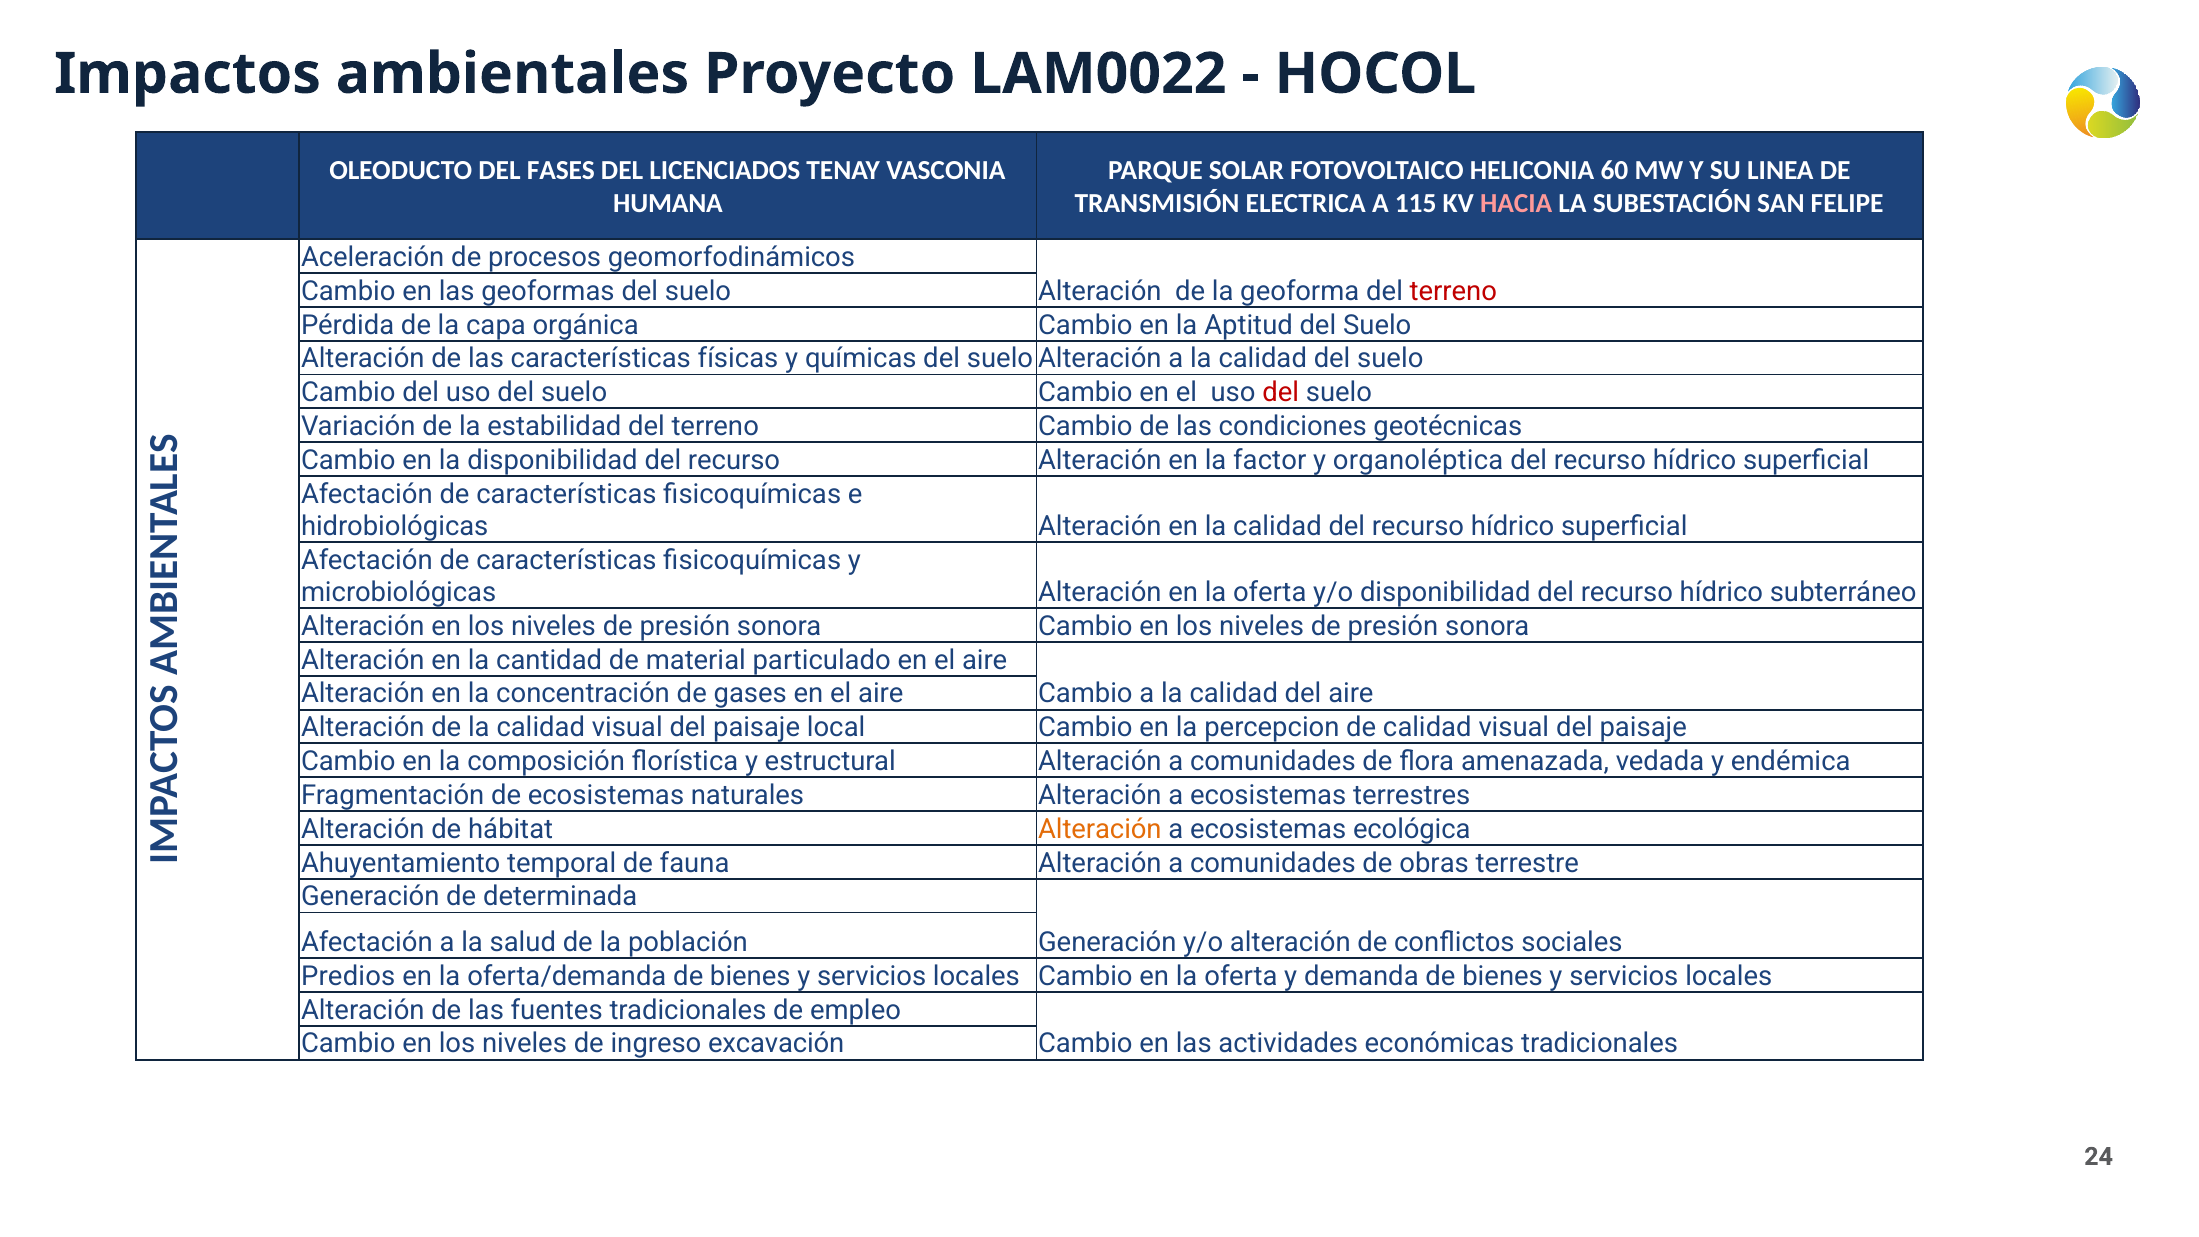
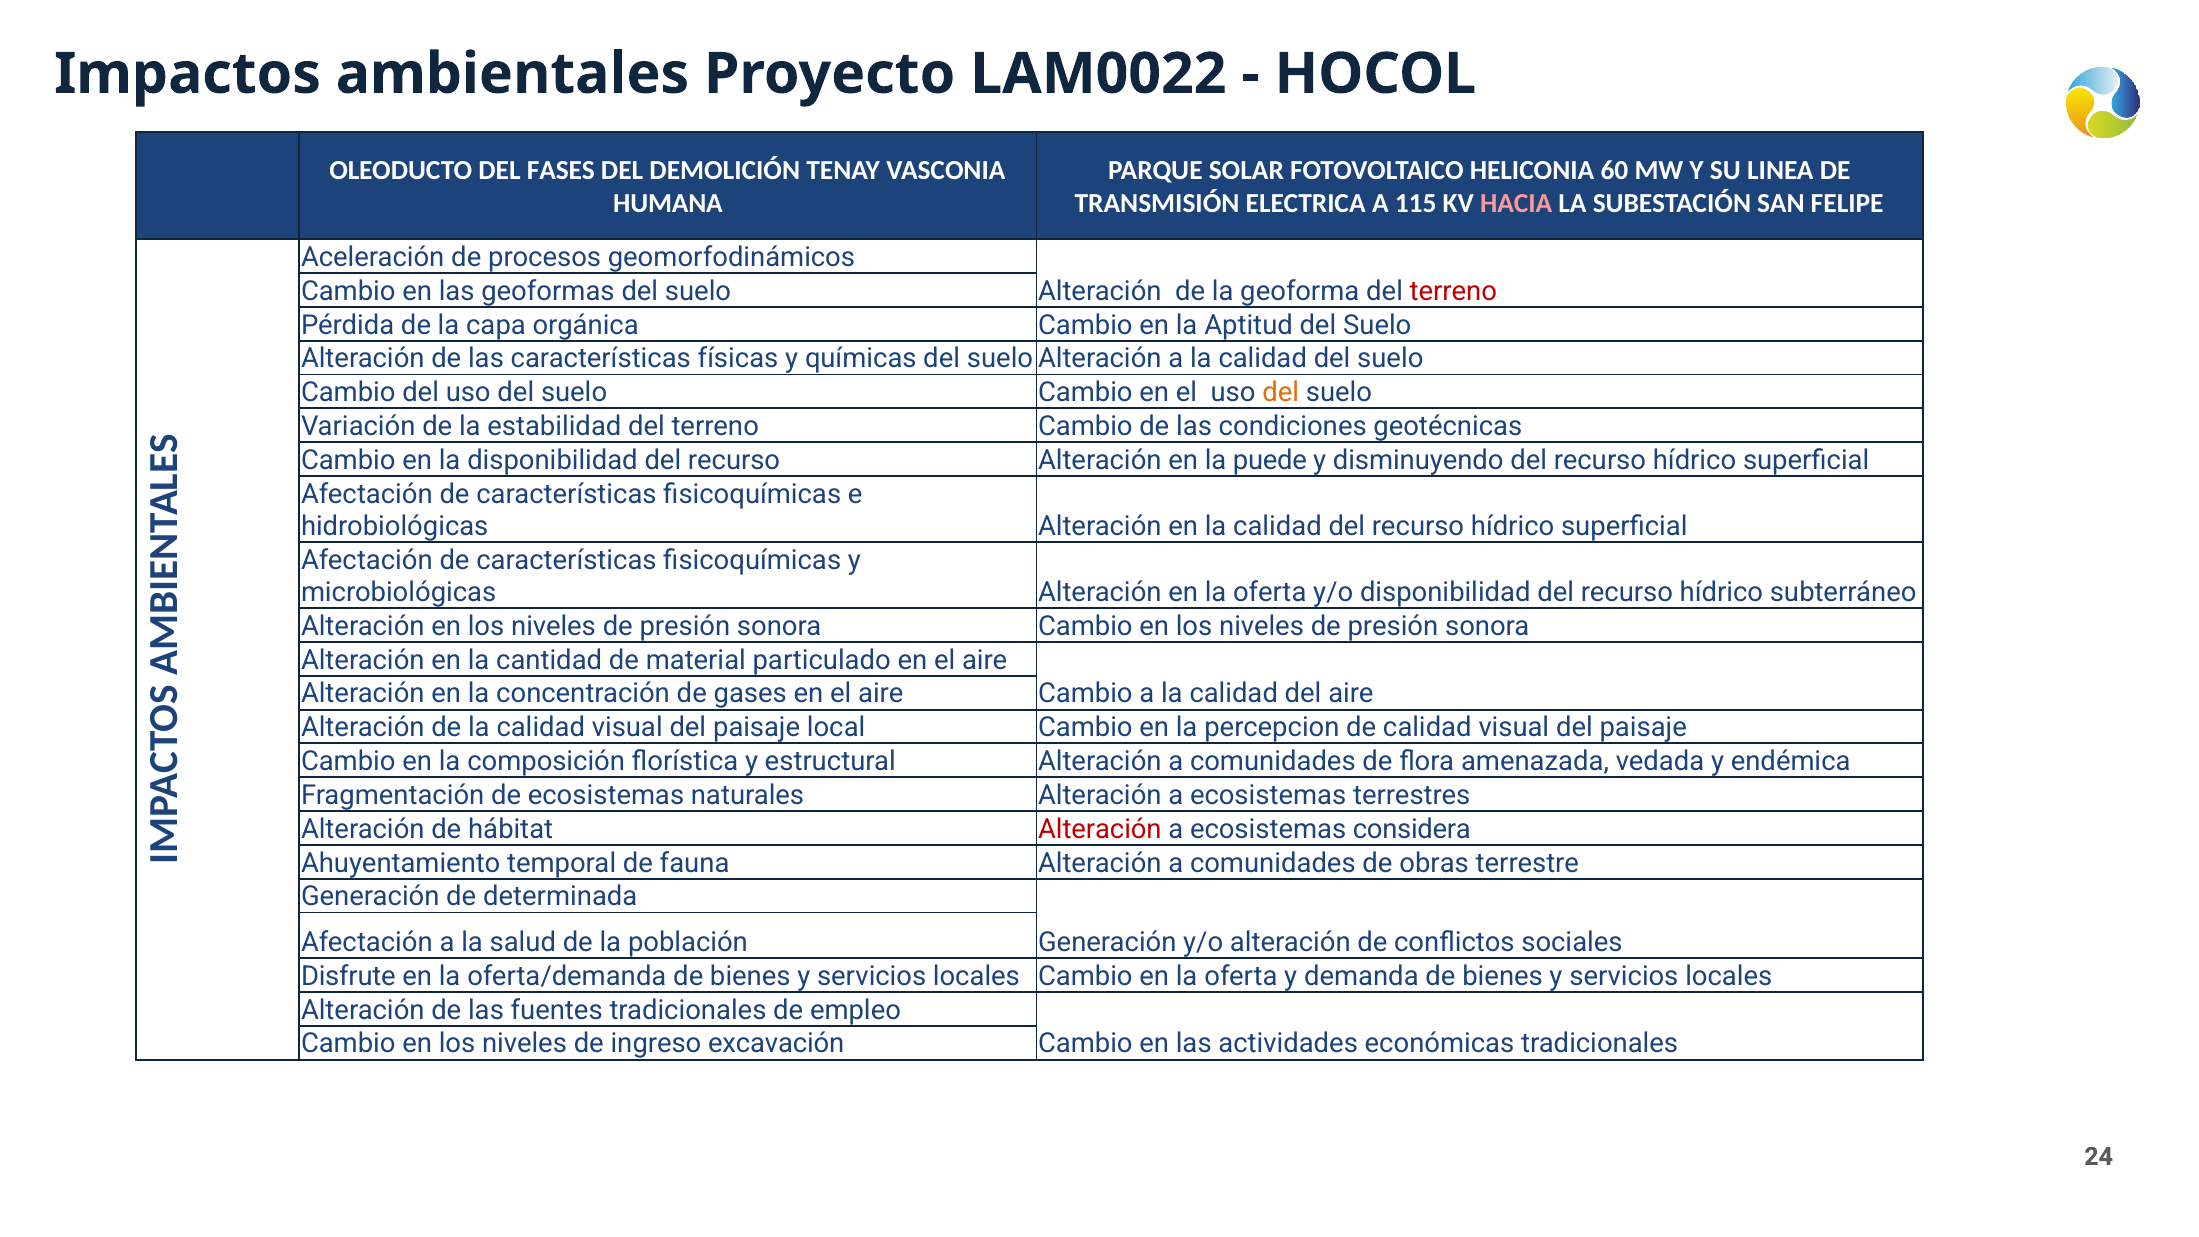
LICENCIADOS: LICENCIADOS -> DEMOLICIÓN
del at (1281, 393) colour: red -> orange
factor: factor -> puede
organoléptica: organoléptica -> disminuyendo
Alteración at (1100, 829) colour: orange -> red
ecológica: ecológica -> considera
Predios: Predios -> Disfrute
